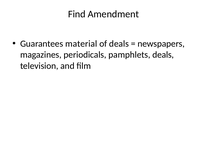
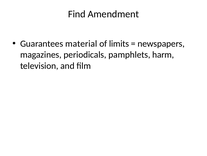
of deals: deals -> limits
pamphlets deals: deals -> harm
